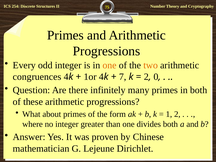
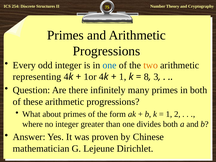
one at (110, 65) colour: orange -> blue
congruences: congruences -> representing
7 at (123, 77): 7 -> 1
2 at (146, 77): 2 -> 8
0: 0 -> 3
